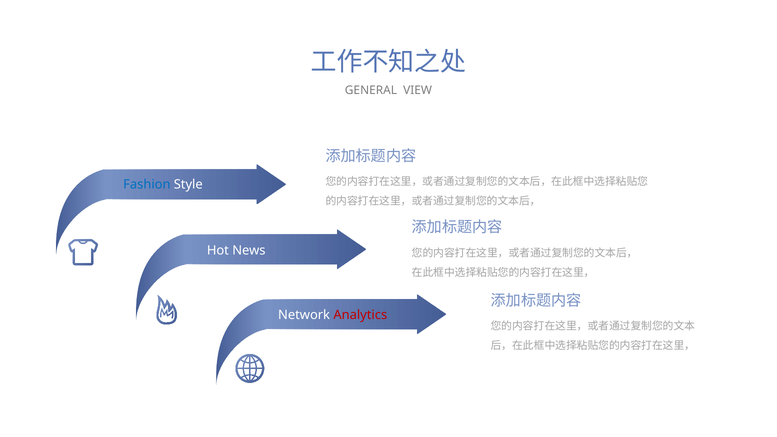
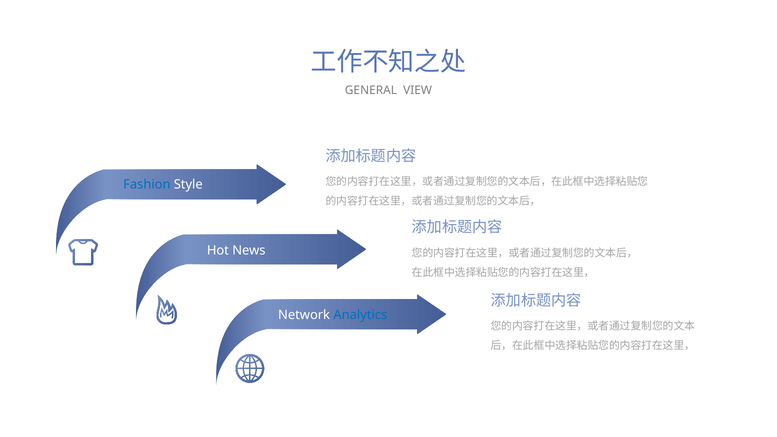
Analytics colour: red -> blue
